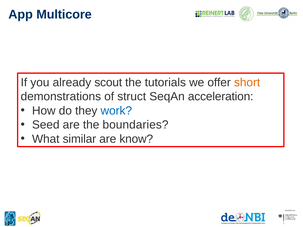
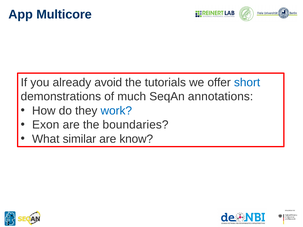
scout: scout -> avoid
short colour: orange -> blue
struct: struct -> much
acceleration: acceleration -> annotations
Seed: Seed -> Exon
